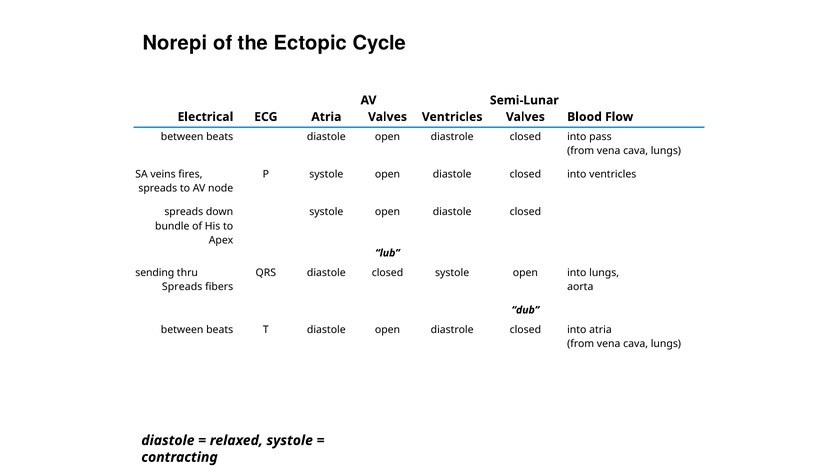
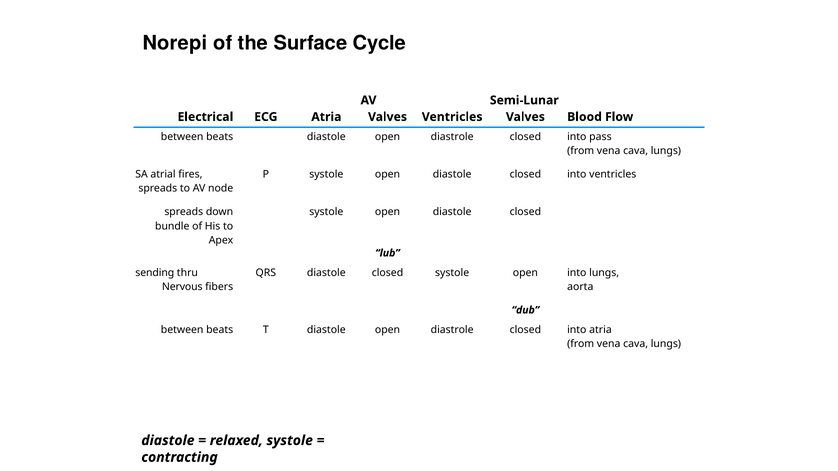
Ectopic: Ectopic -> Surface
veins: veins -> atrial
Spreads at (182, 287): Spreads -> Nervous
